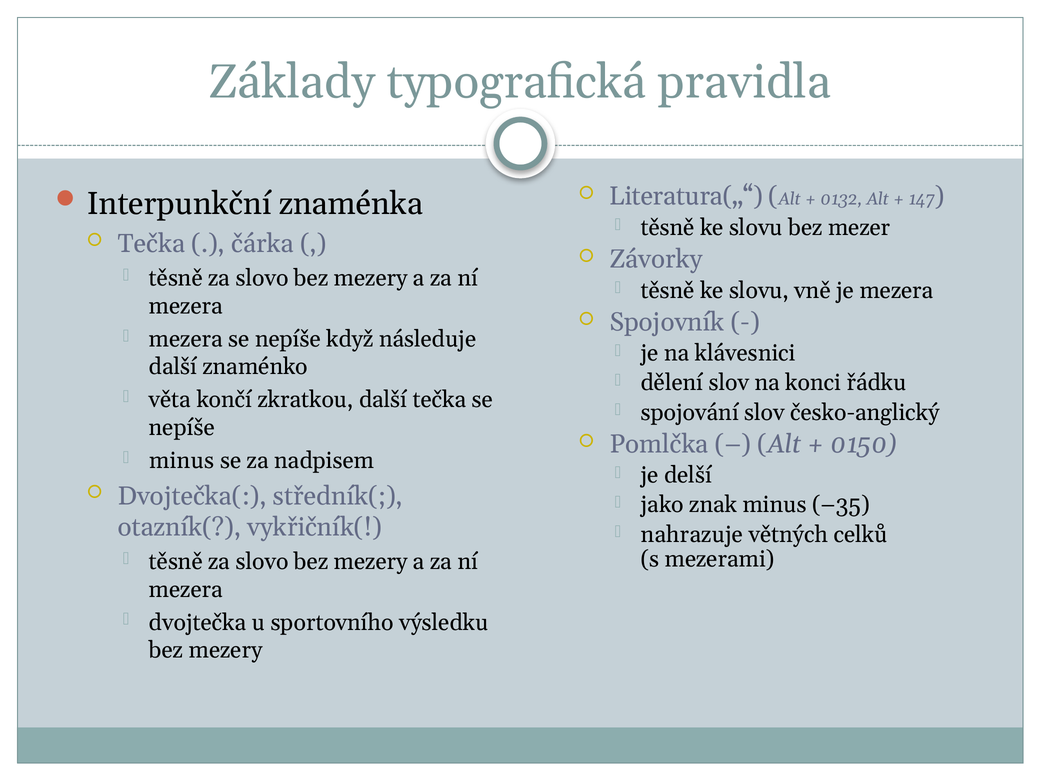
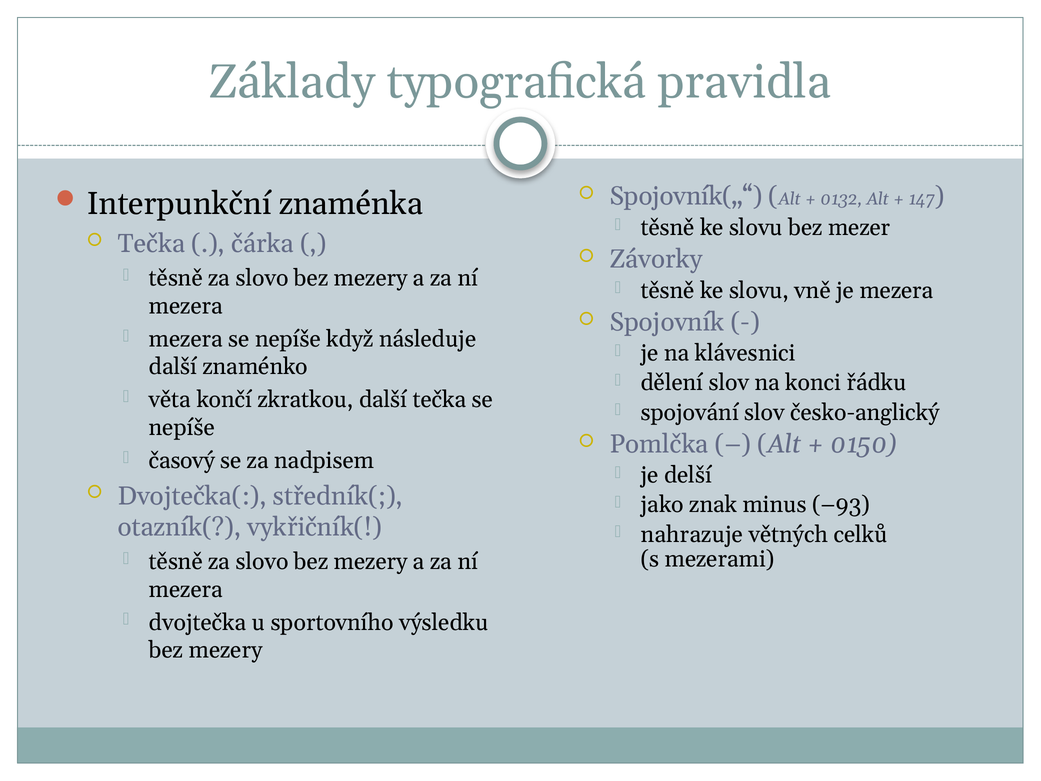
Literatura(„“: Literatura(„“ -> Spojovník(„“
minus at (182, 460): minus -> časový
–35: –35 -> –93
